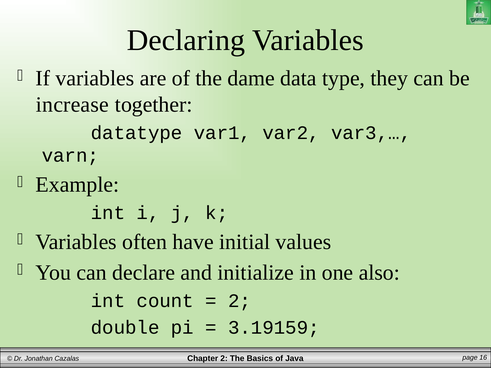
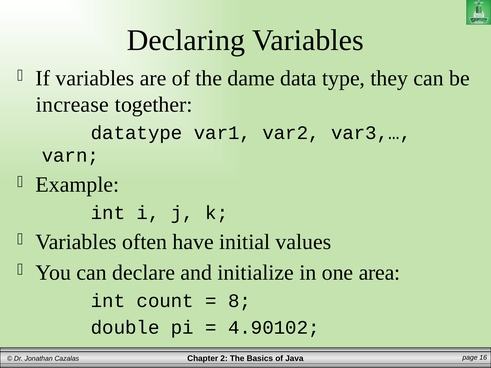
also: also -> area
2 at (239, 301): 2 -> 8
3.19159: 3.19159 -> 4.90102
